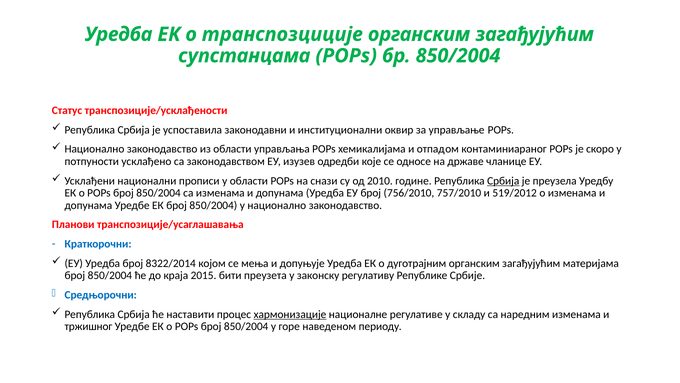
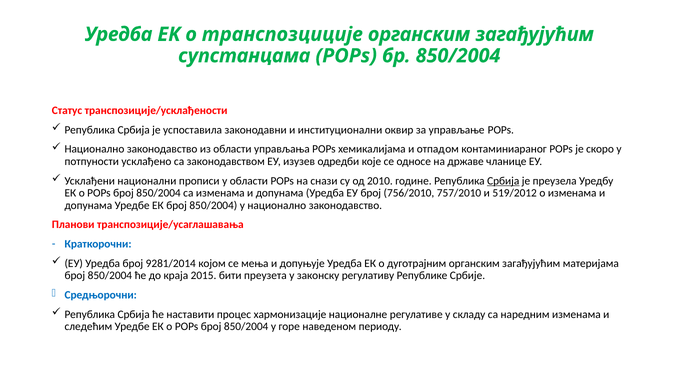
8322/2014: 8322/2014 -> 9281/2014
хармонизације underline: present -> none
тржишног: тржишног -> следећим
